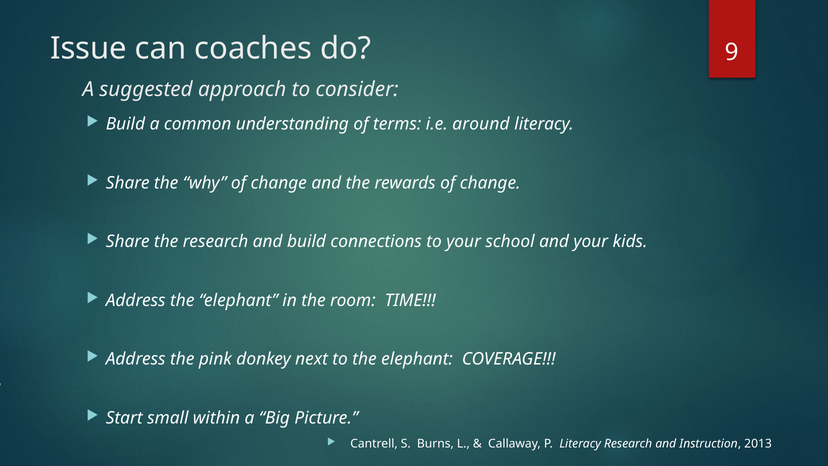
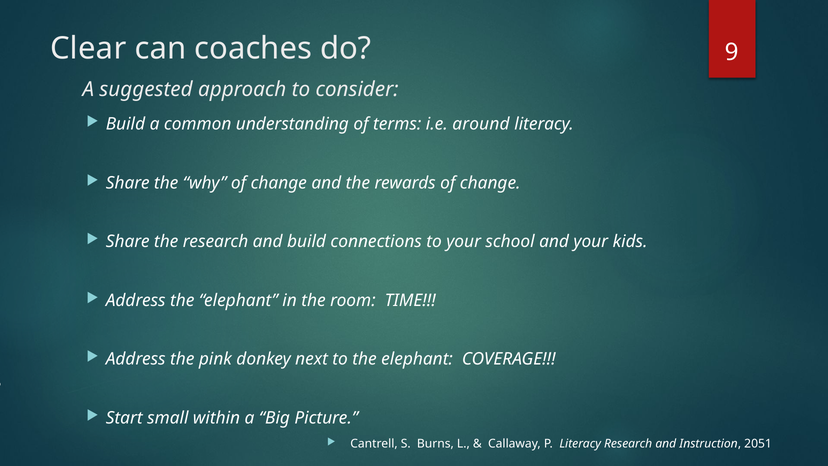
Issue: Issue -> Clear
2013: 2013 -> 2051
